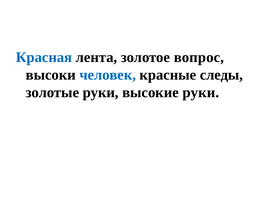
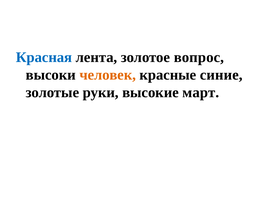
человек colour: blue -> orange
следы: следы -> синие
высокие руки: руки -> март
